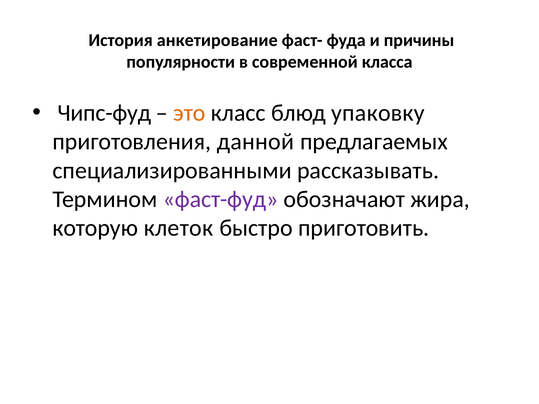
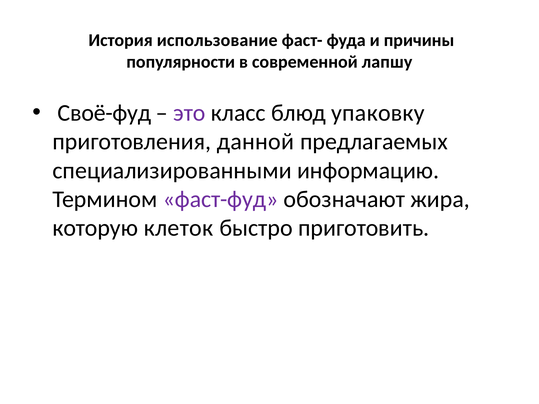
анкетирование: анкетирование -> использование
класса: класса -> лапшу
Чипс-фуд: Чипс-фуд -> Своё-фуд
это colour: orange -> purple
рассказывать: рассказывать -> информацию
